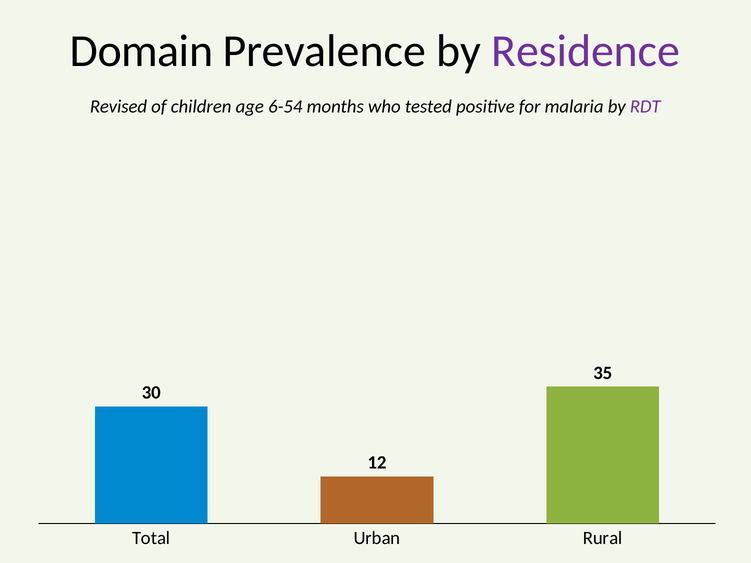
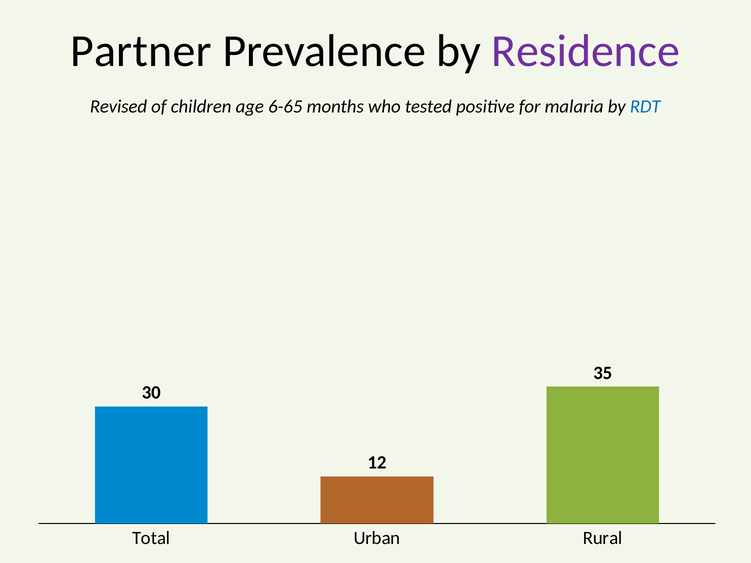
Domain: Domain -> Partner
6-54: 6-54 -> 6-65
RDT colour: purple -> blue
